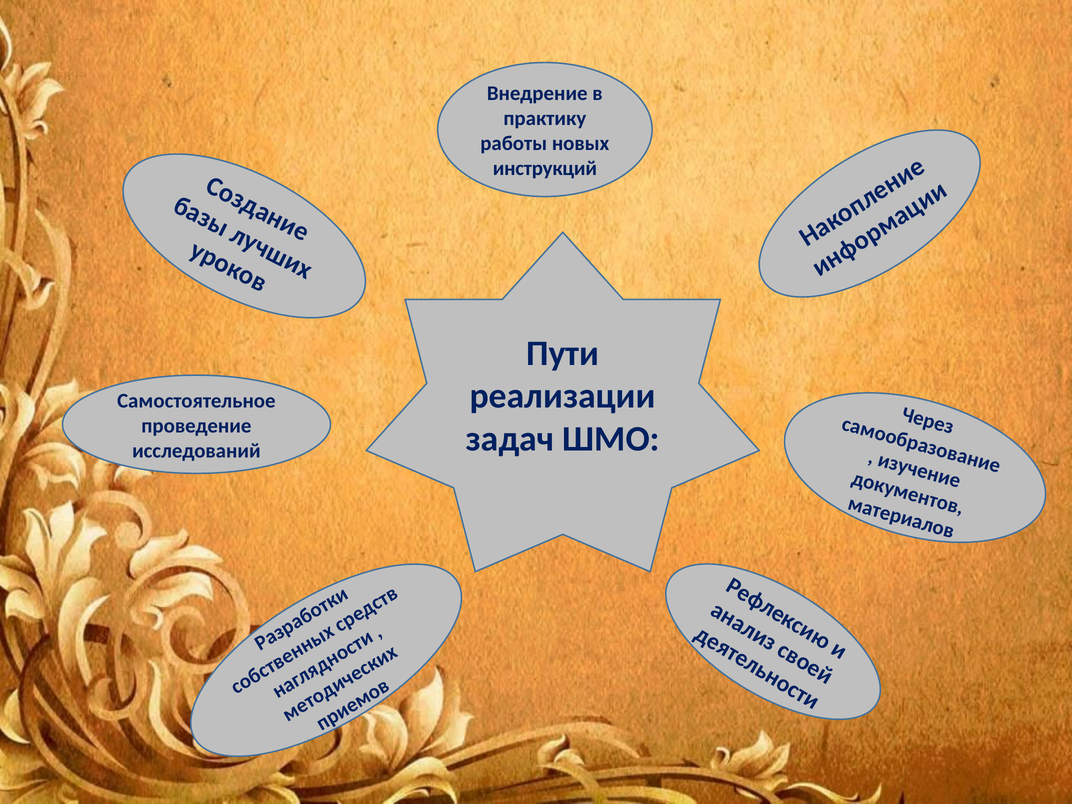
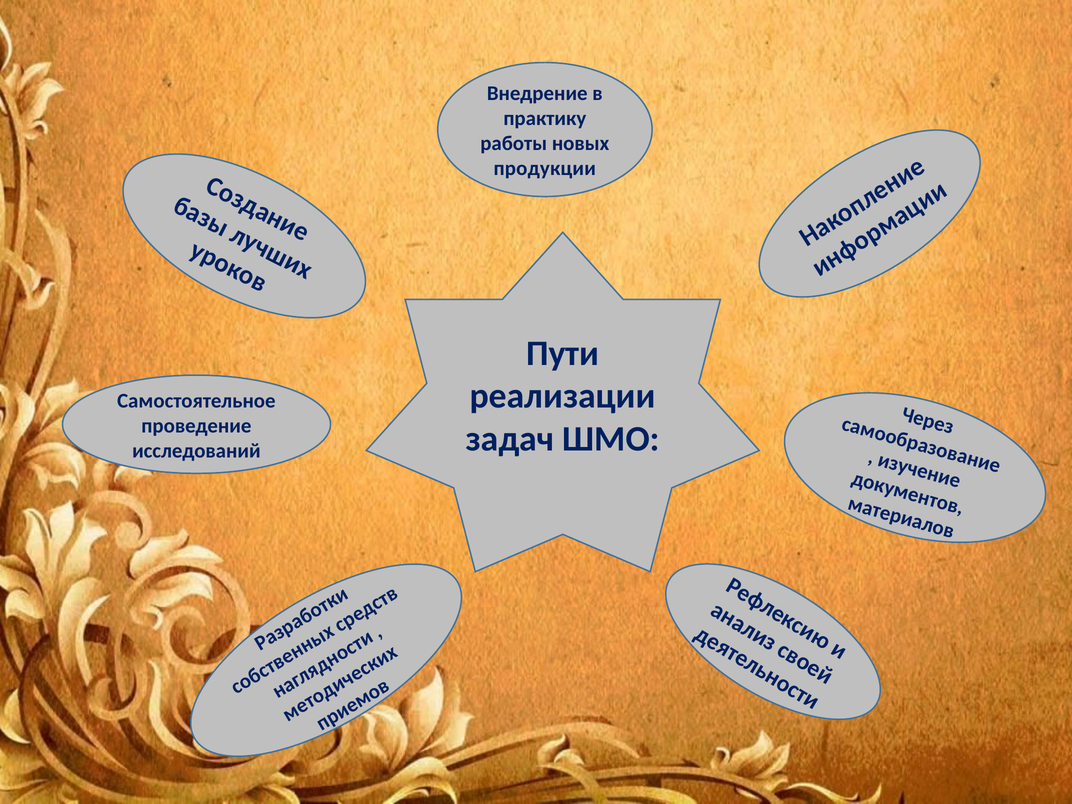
инструкций: инструкций -> продукции
